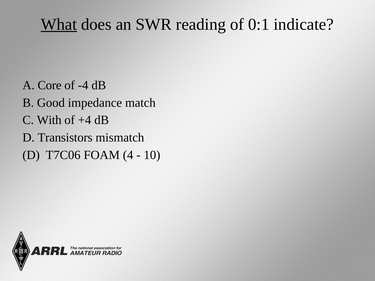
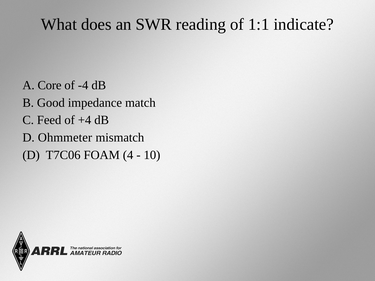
What underline: present -> none
0:1: 0:1 -> 1:1
With: With -> Feed
Transistors: Transistors -> Ohmmeter
